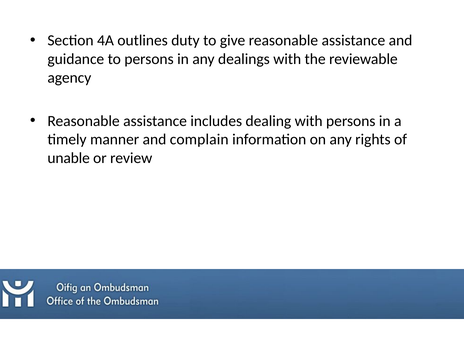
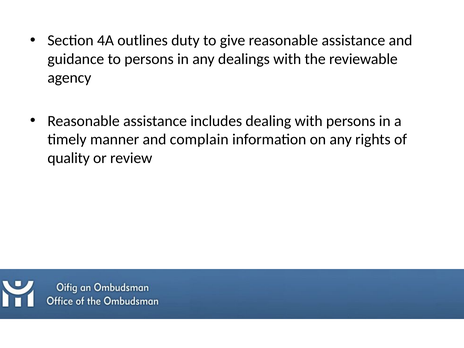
unable: unable -> quality
